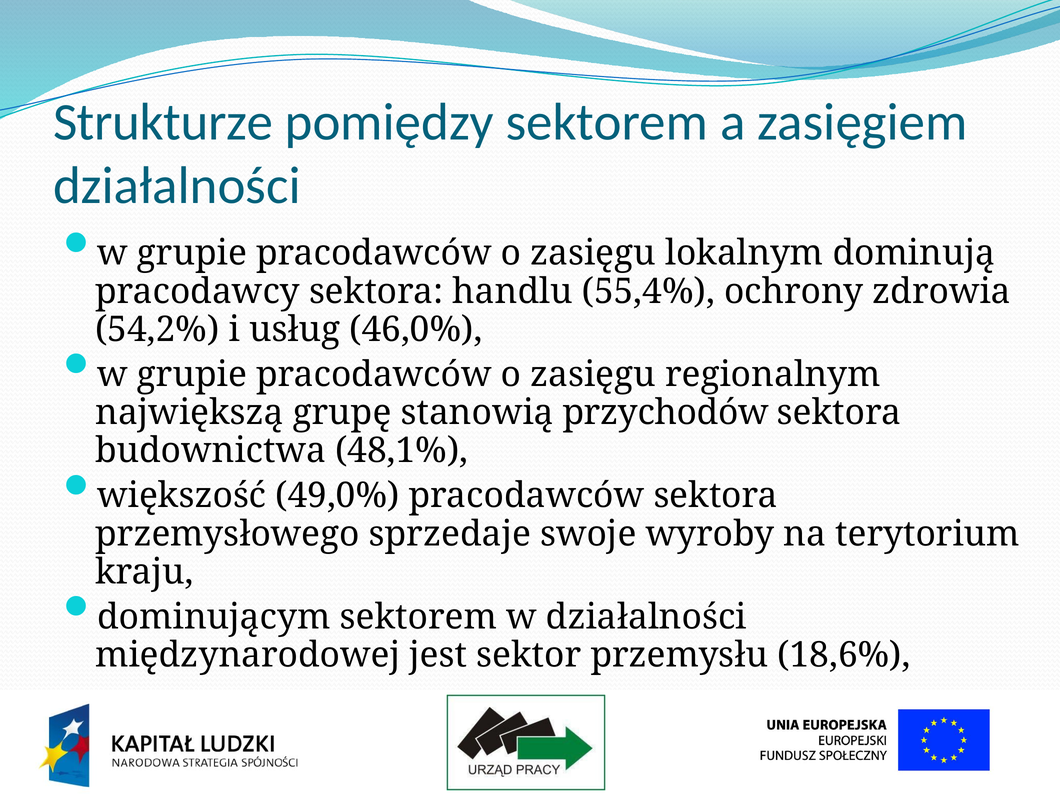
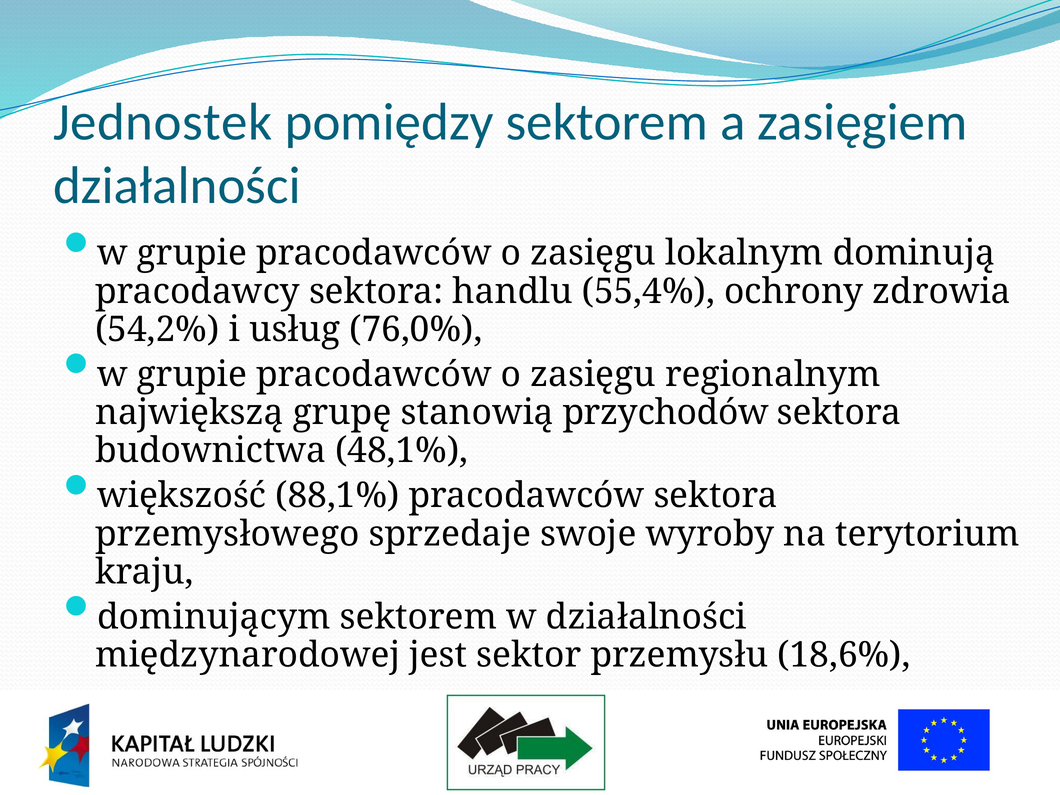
Strukturze: Strukturze -> Jednostek
46,0%: 46,0% -> 76,0%
49,0%: 49,0% -> 88,1%
